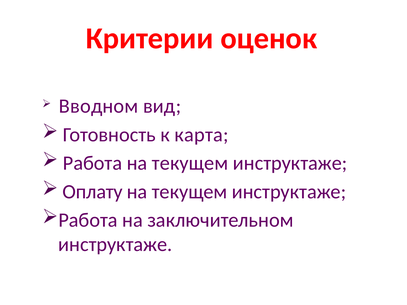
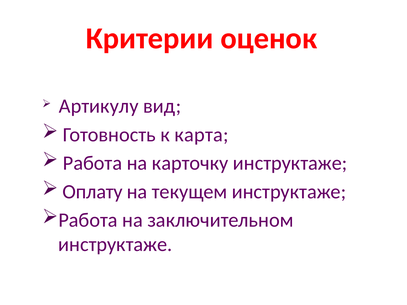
Вводном: Вводном -> Артикулу
Работа на текущем: текущем -> карточку
